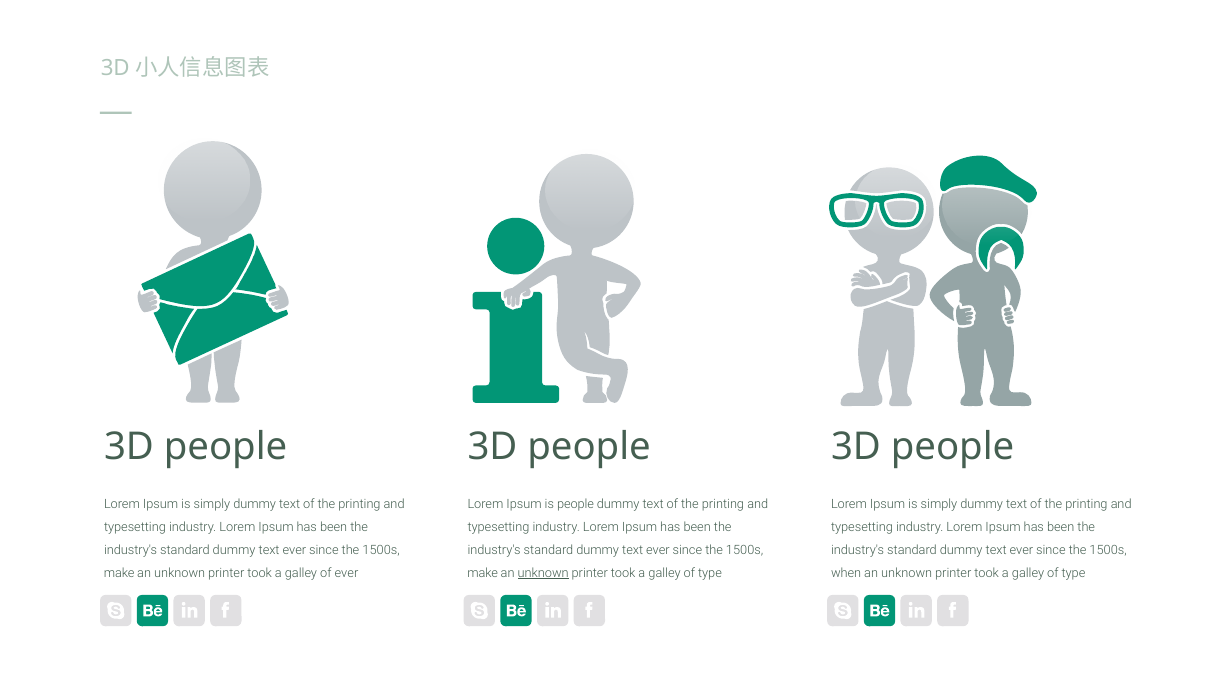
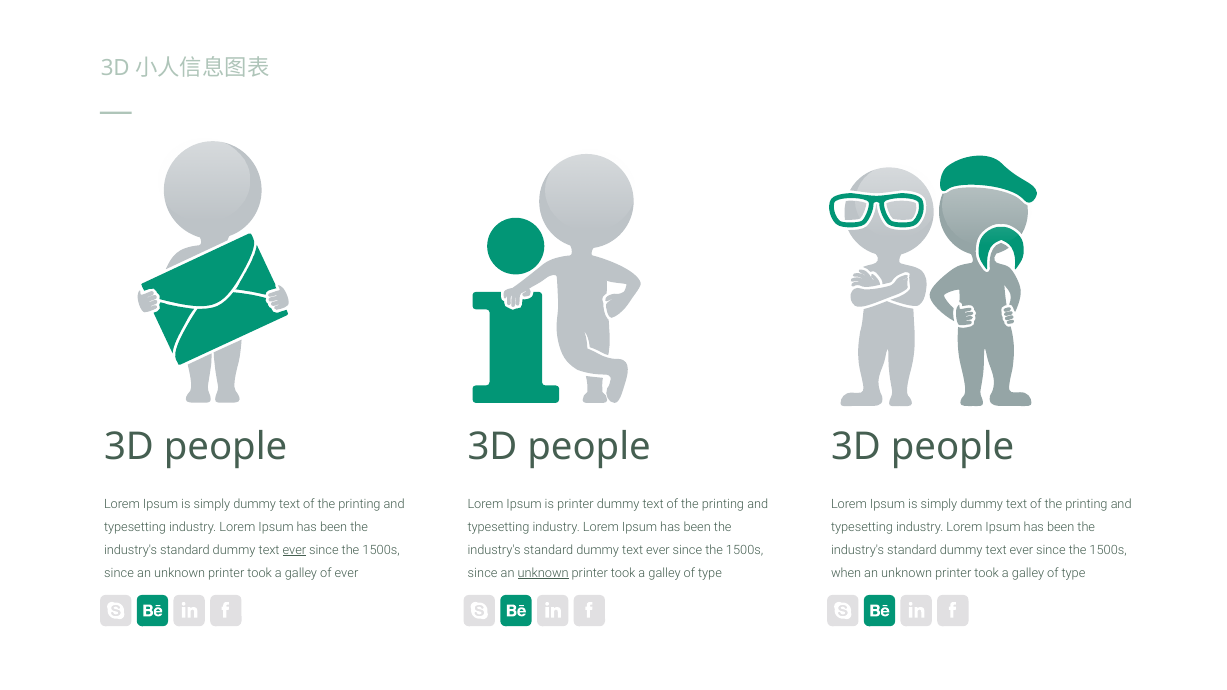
is people: people -> printer
ever at (294, 550) underline: none -> present
make at (119, 573): make -> since
make at (483, 573): make -> since
